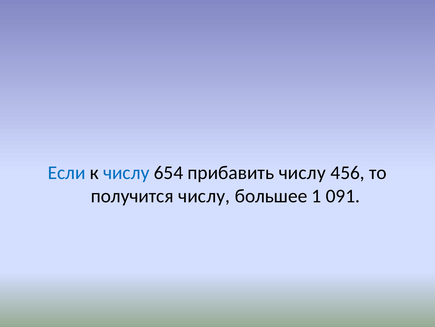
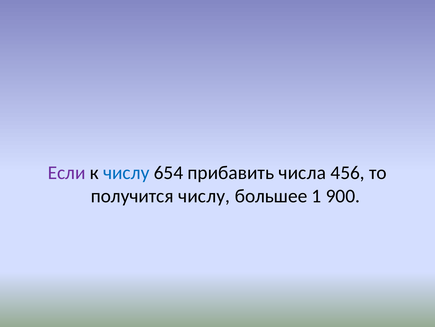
Если colour: blue -> purple
прибавить числу: числу -> числа
091: 091 -> 900
